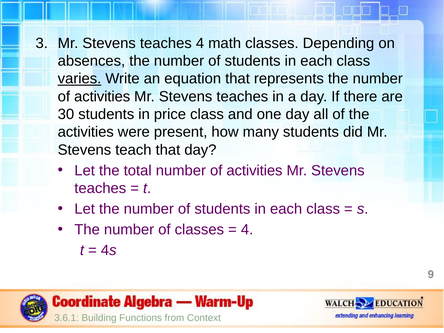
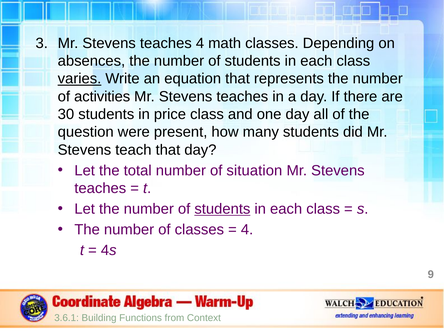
activities at (86, 132): activities -> question
total number of activities: activities -> situation
students at (222, 209) underline: none -> present
